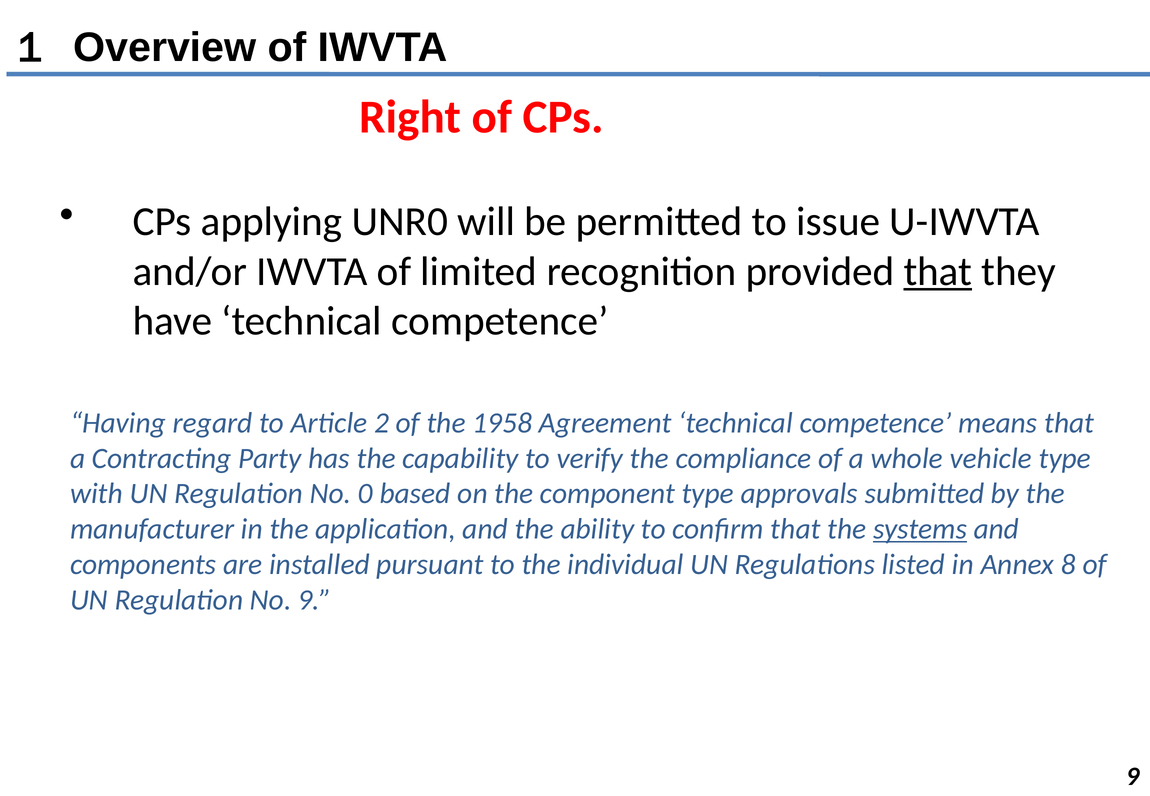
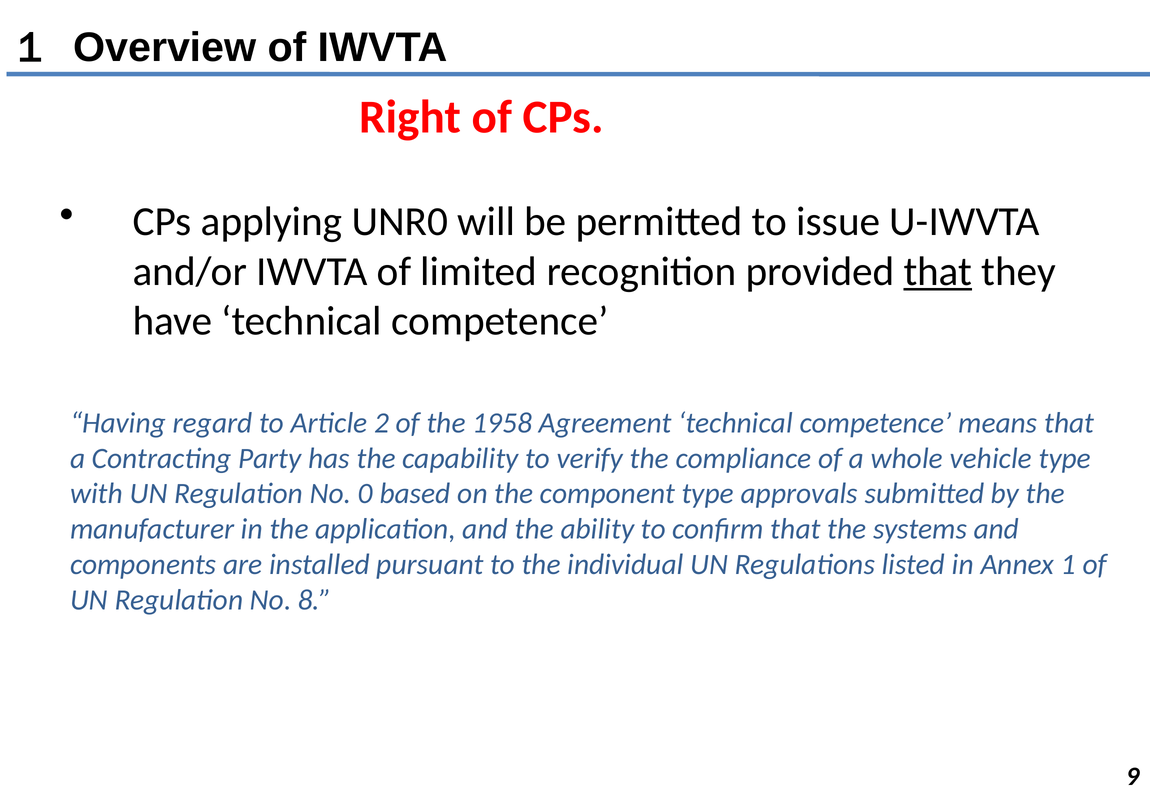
systems underline: present -> none
8: 8 -> 1
No 9: 9 -> 8
